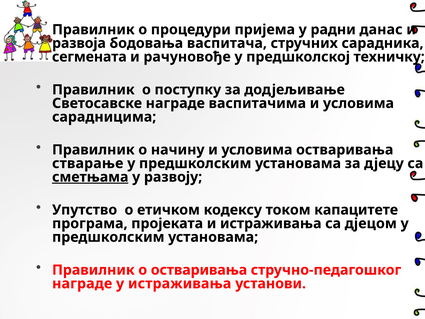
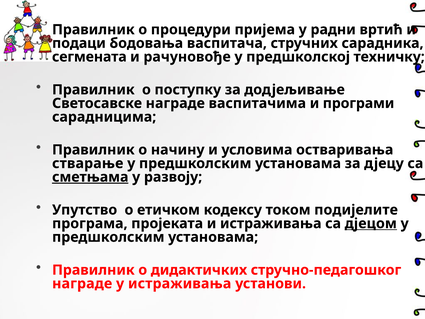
данас: данас -> вртић
развоја: развоја -> подаци
васпитачима и условима: условима -> програми
капацитете: капацитете -> подијелите
дјецом underline: none -> present
о остваривања: остваривања -> дидактичких
